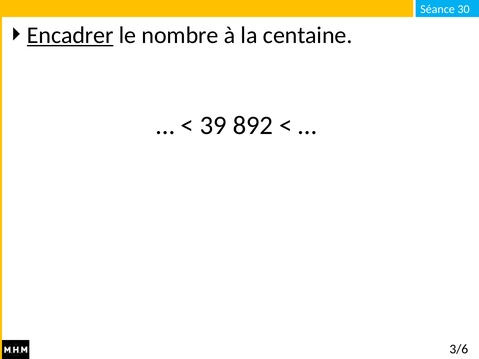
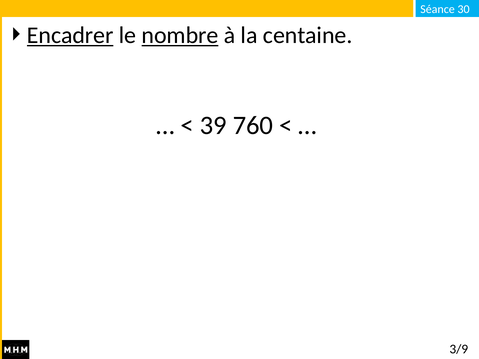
nombre underline: none -> present
892: 892 -> 760
3/6: 3/6 -> 3/9
